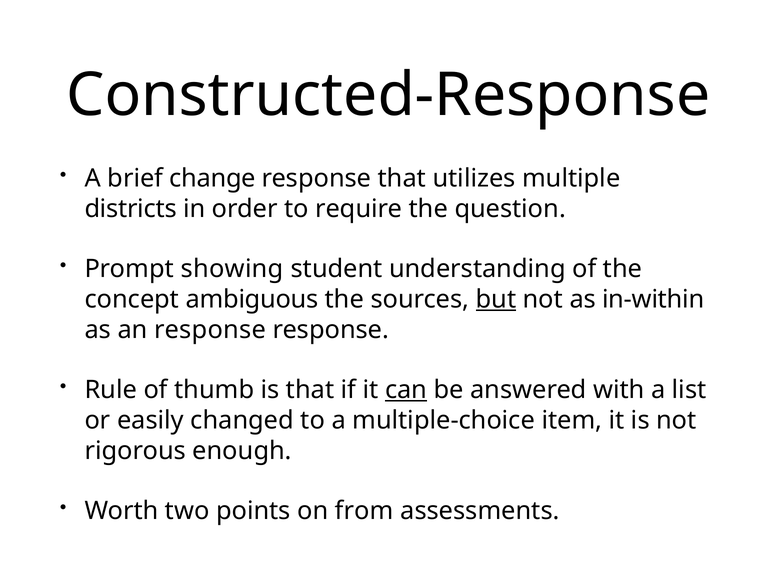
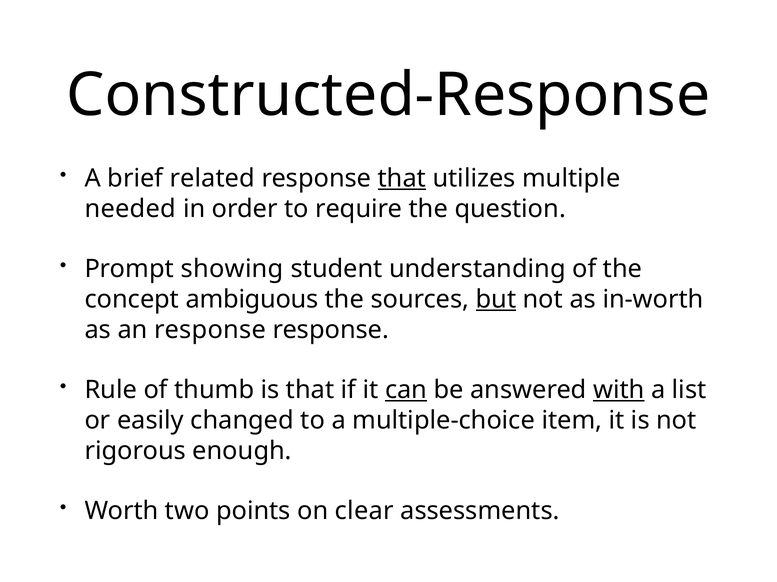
change: change -> related
that at (402, 179) underline: none -> present
districts: districts -> needed
in-within: in-within -> in-worth
with underline: none -> present
from: from -> clear
